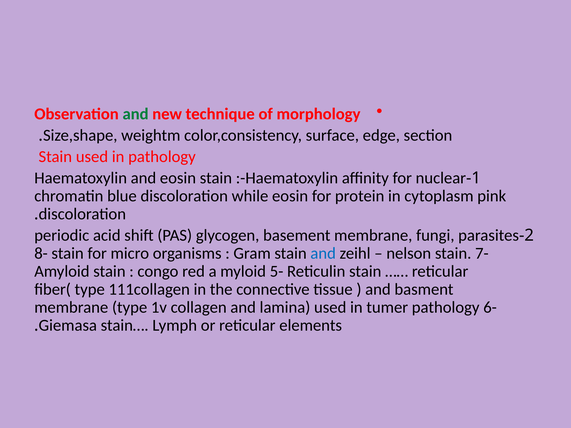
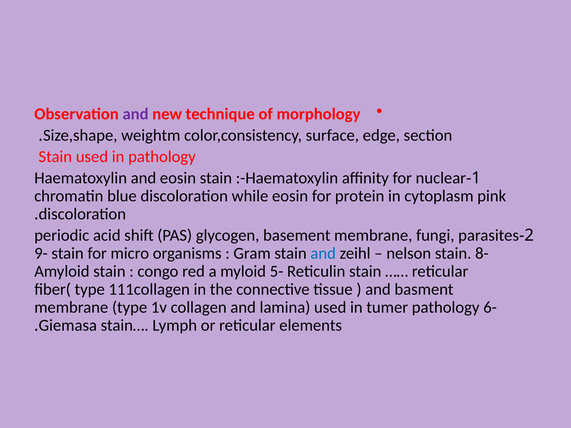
and at (136, 114) colour: green -> purple
8-: 8- -> 9-
7-: 7- -> 8-
